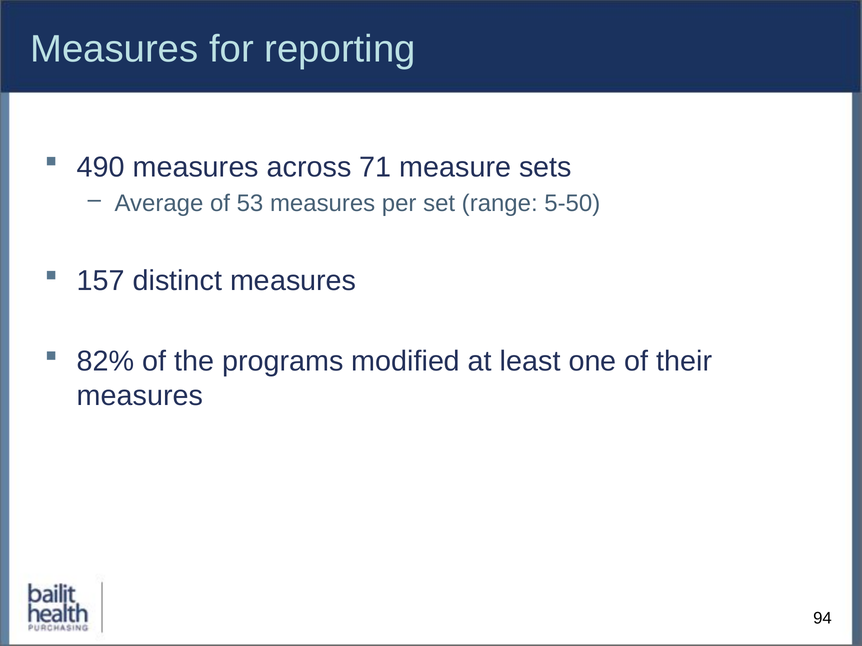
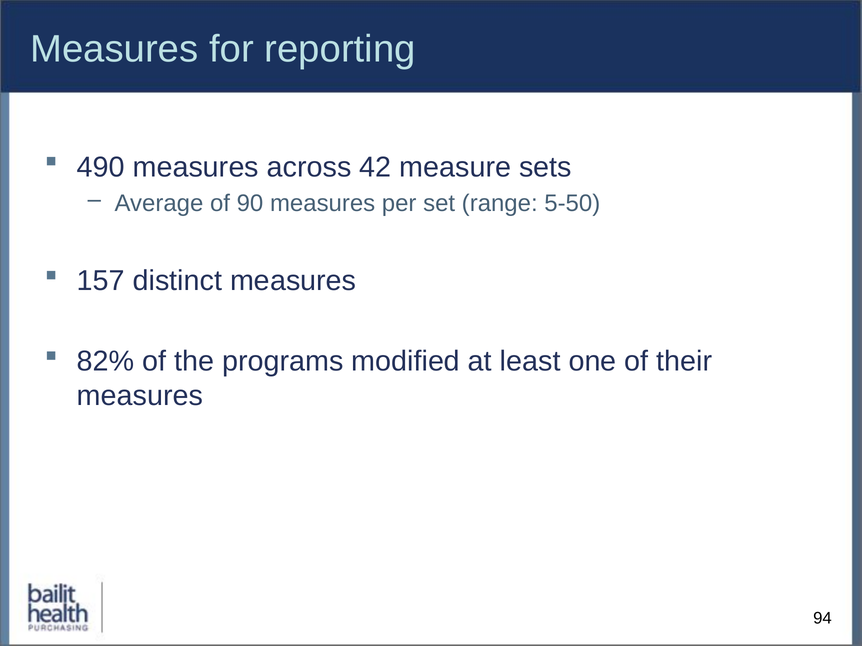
71: 71 -> 42
53: 53 -> 90
